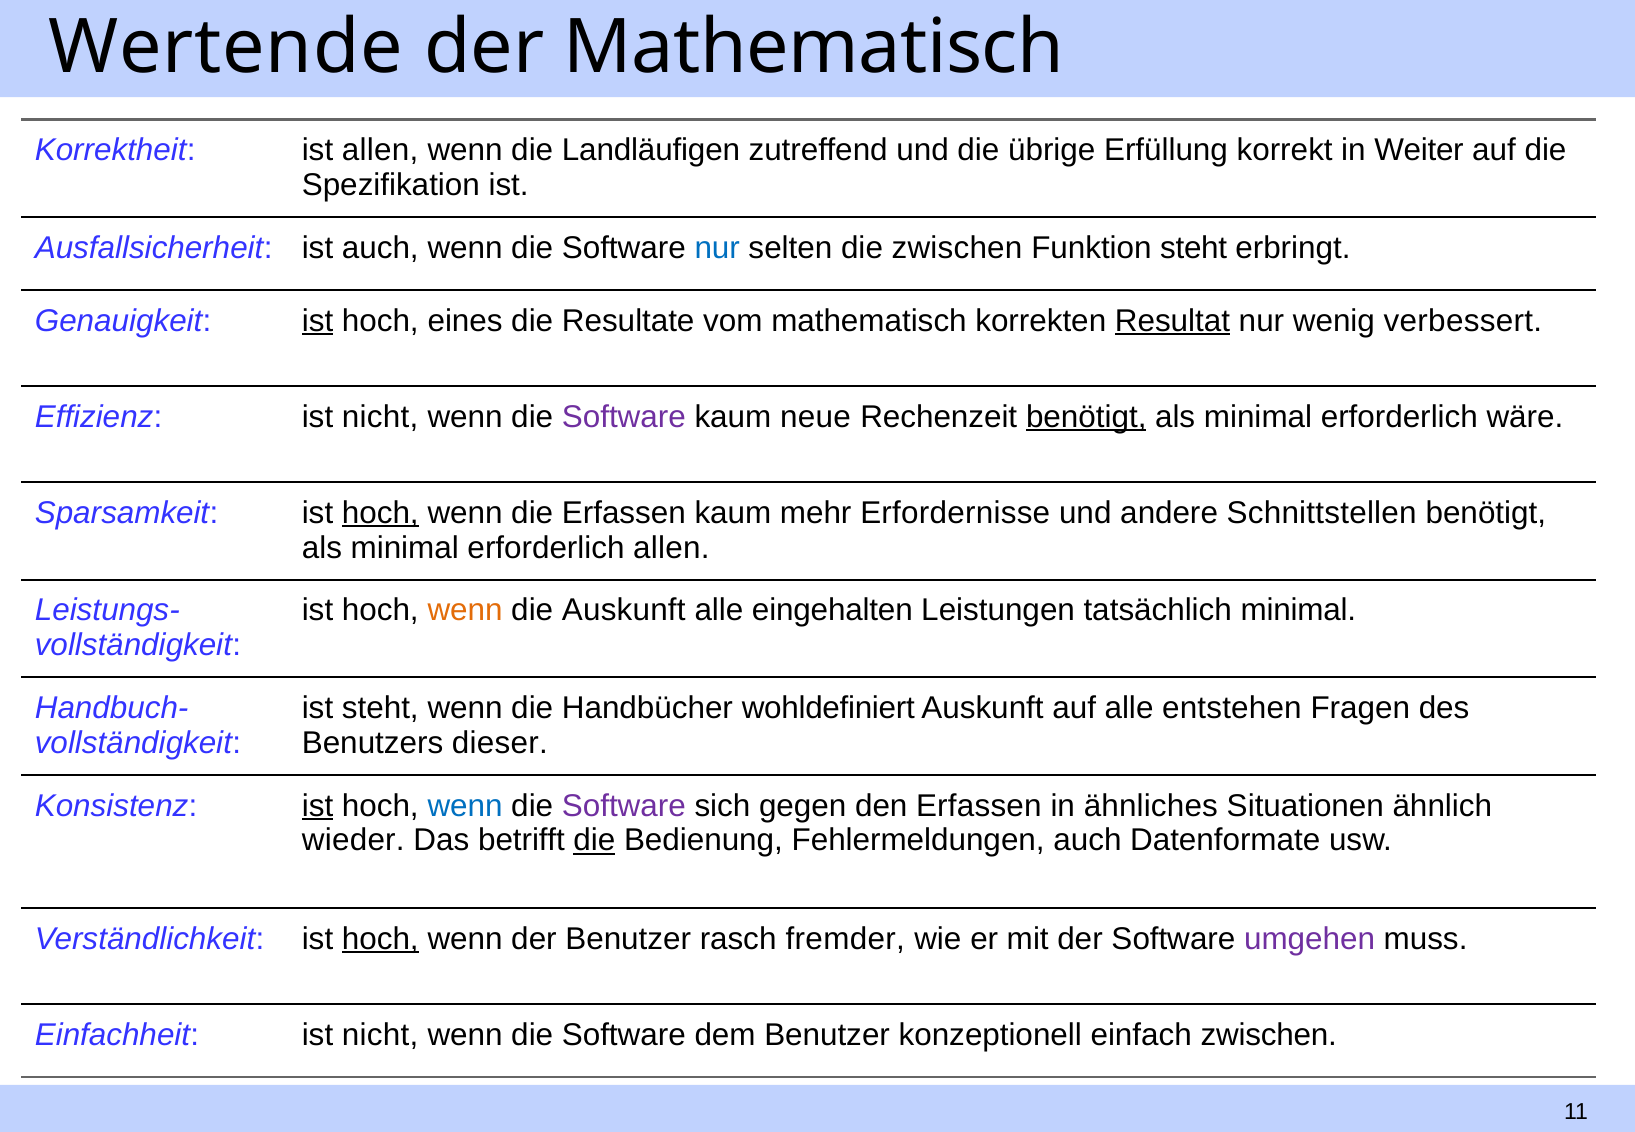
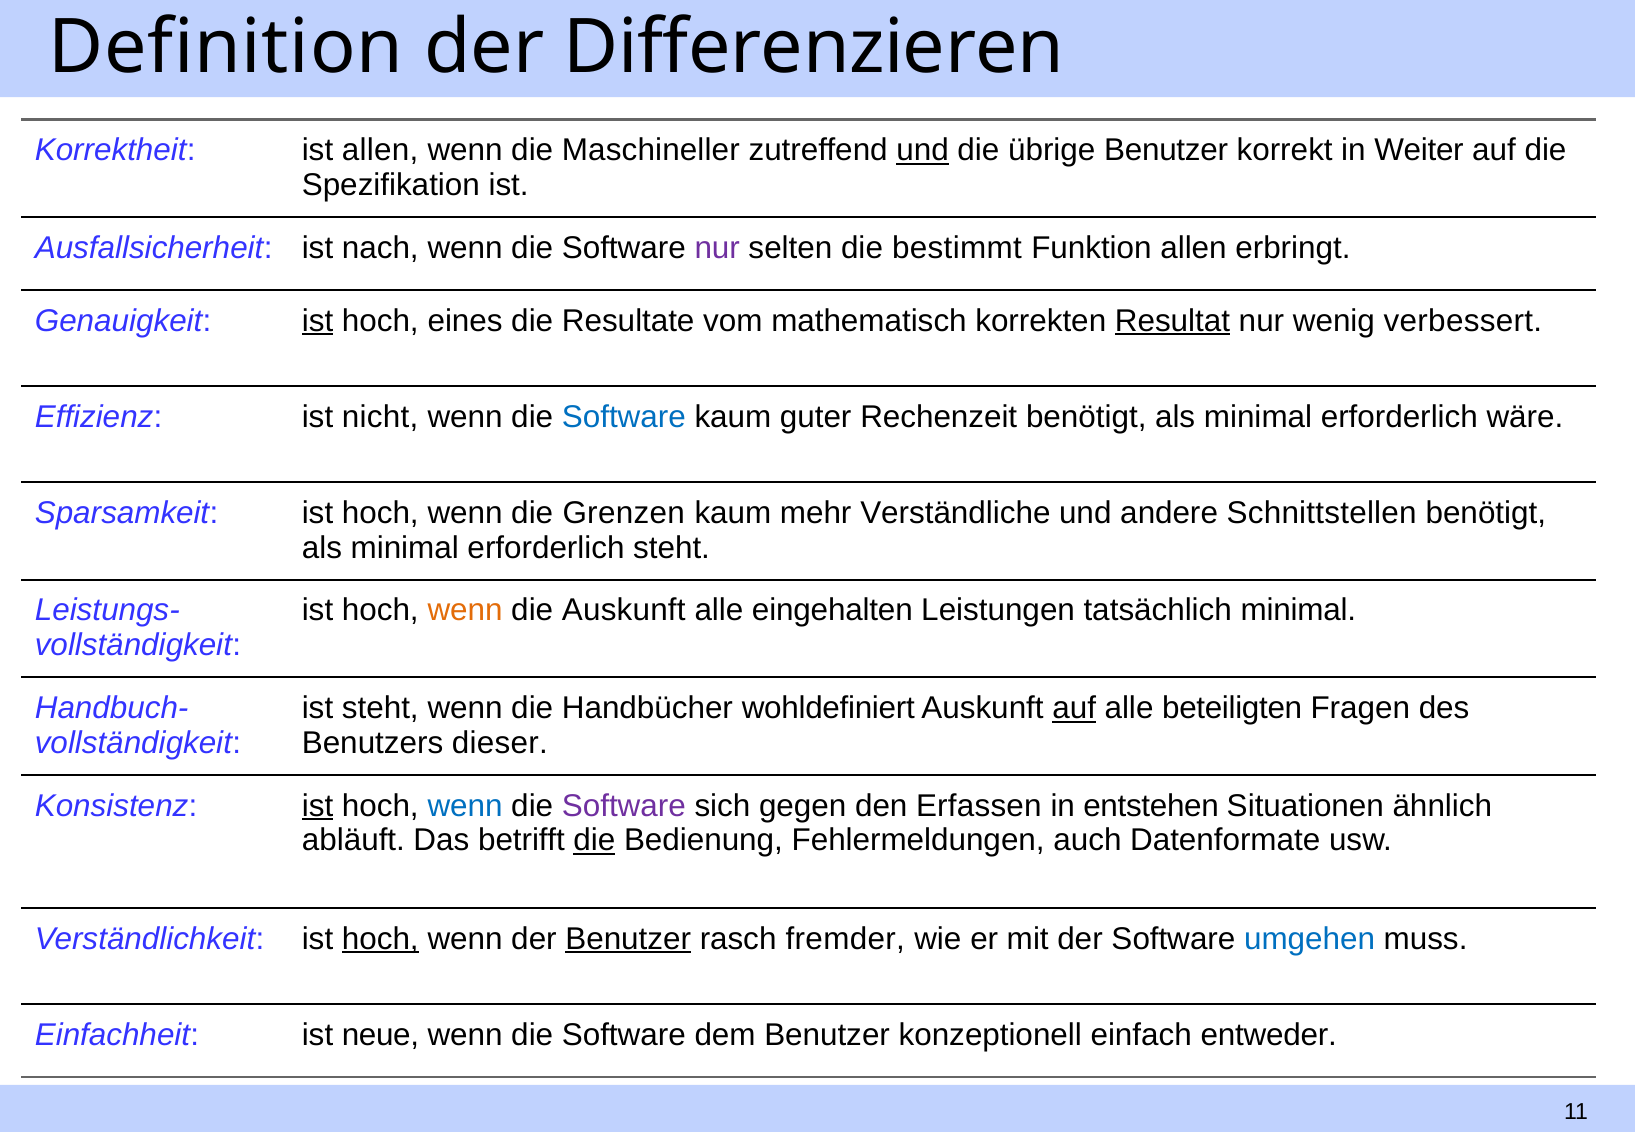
Wertende: Wertende -> Definition
der Mathematisch: Mathematisch -> Differenzieren
Landläufigen: Landläufigen -> Maschineller
und at (923, 150) underline: none -> present
übrige Erfüllung: Erfüllung -> Benutzer
ist auch: auch -> nach
nur at (717, 248) colour: blue -> purple
die zwischen: zwischen -> bestimmt
Funktion steht: steht -> allen
Software at (624, 417) colour: purple -> blue
neue: neue -> guter
benötigt at (1086, 417) underline: present -> none
hoch at (380, 513) underline: present -> none
die Erfassen: Erfassen -> Grenzen
Erfordernisse: Erfordernisse -> Verständliche
erforderlich allen: allen -> steht
auf at (1074, 708) underline: none -> present
entstehen: entstehen -> beteiligten
ähnliches: ähnliches -> entstehen
wieder: wieder -> abläuft
Benutzer at (628, 939) underline: none -> present
umgehen colour: purple -> blue
Einfachheit ist nicht: nicht -> neue
einfach zwischen: zwischen -> entweder
